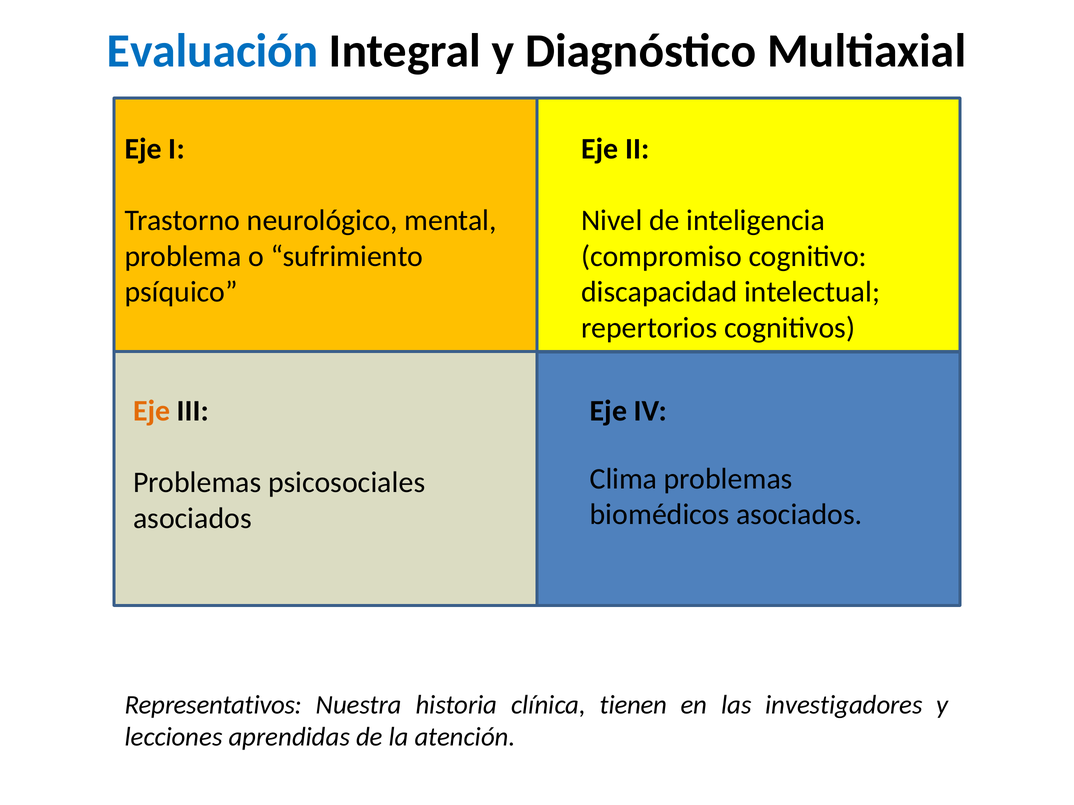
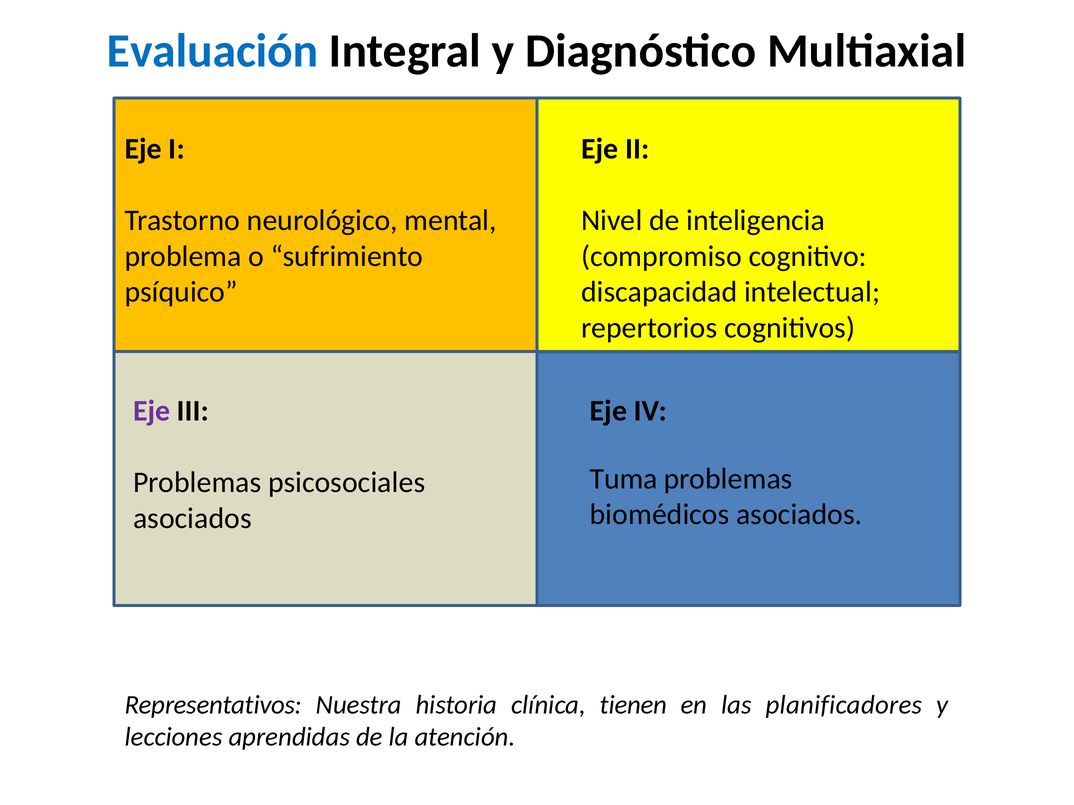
Eje at (152, 411) colour: orange -> purple
Clima: Clima -> Tuma
investigadores: investigadores -> planificadores
